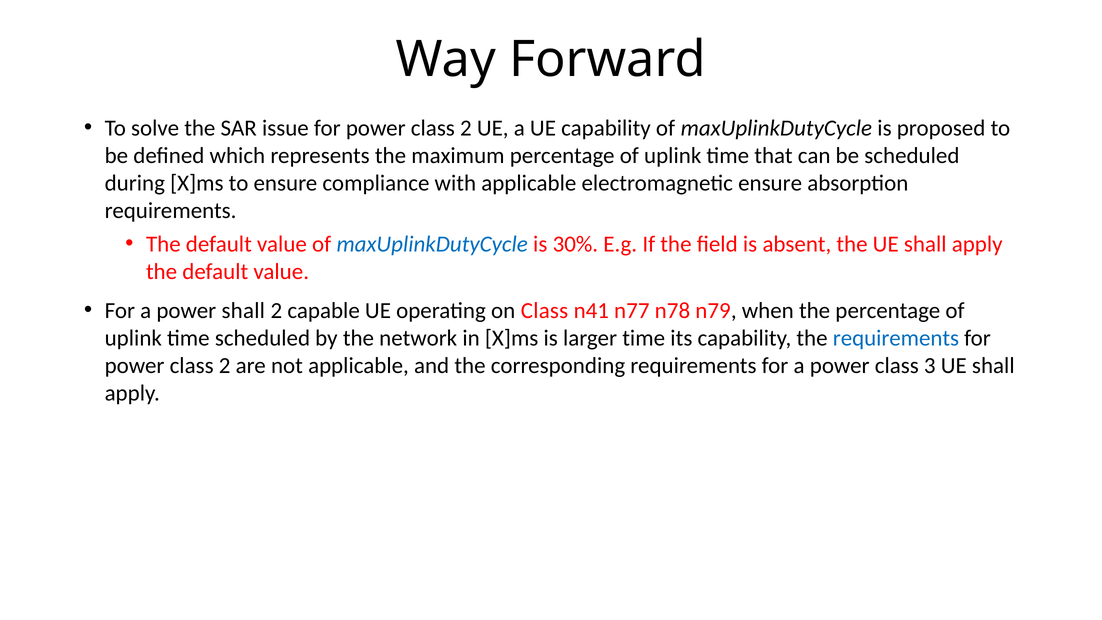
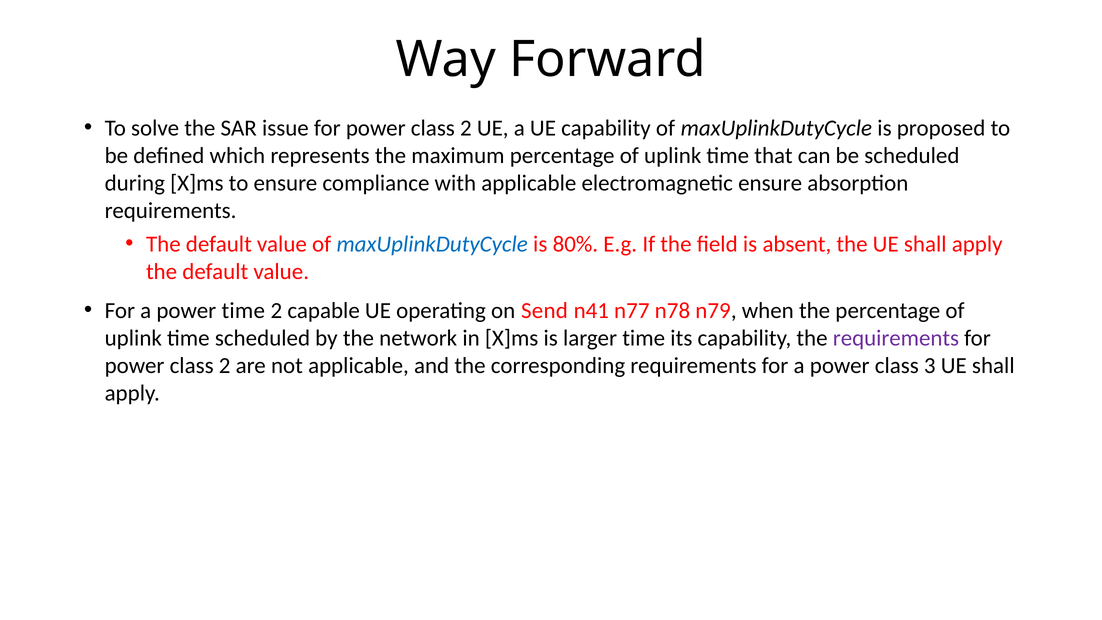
30%: 30% -> 80%
power shall: shall -> time
on Class: Class -> Send
requirements at (896, 338) colour: blue -> purple
